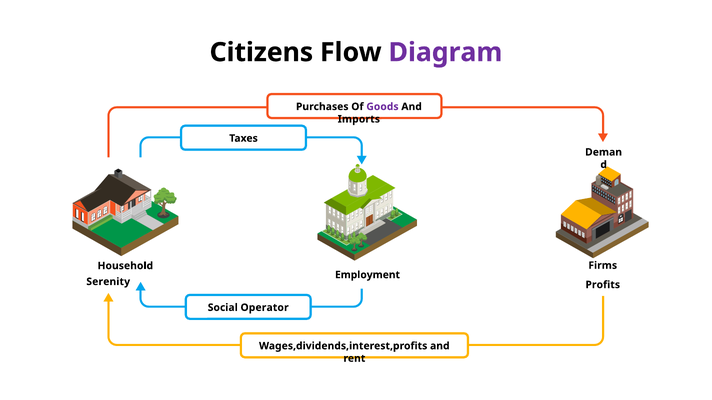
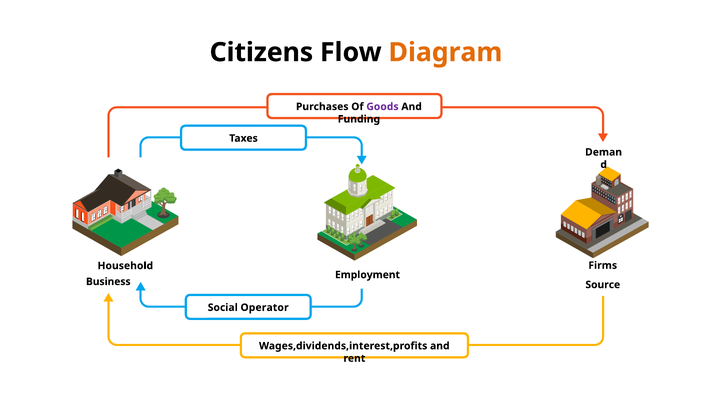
Diagram colour: purple -> orange
Imports: Imports -> Funding
Serenity: Serenity -> Business
Profits: Profits -> Source
